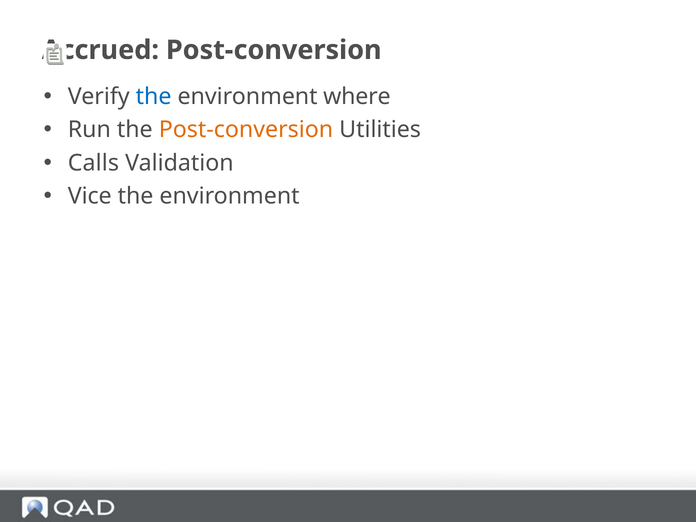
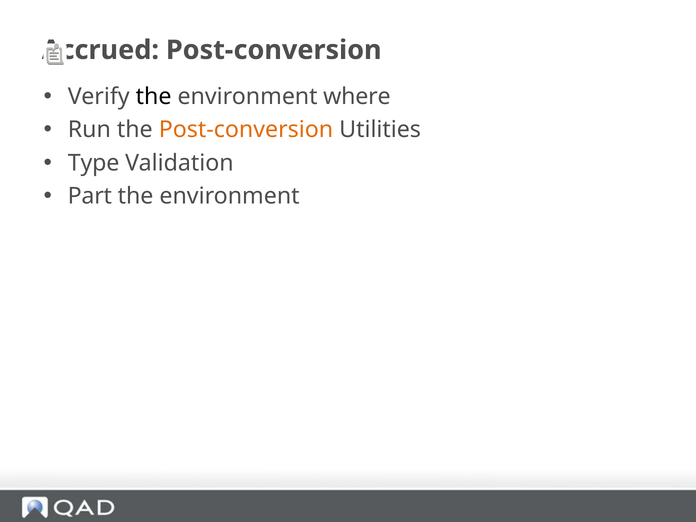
the at (154, 97) colour: blue -> black
Calls: Calls -> Type
Vice: Vice -> Part
